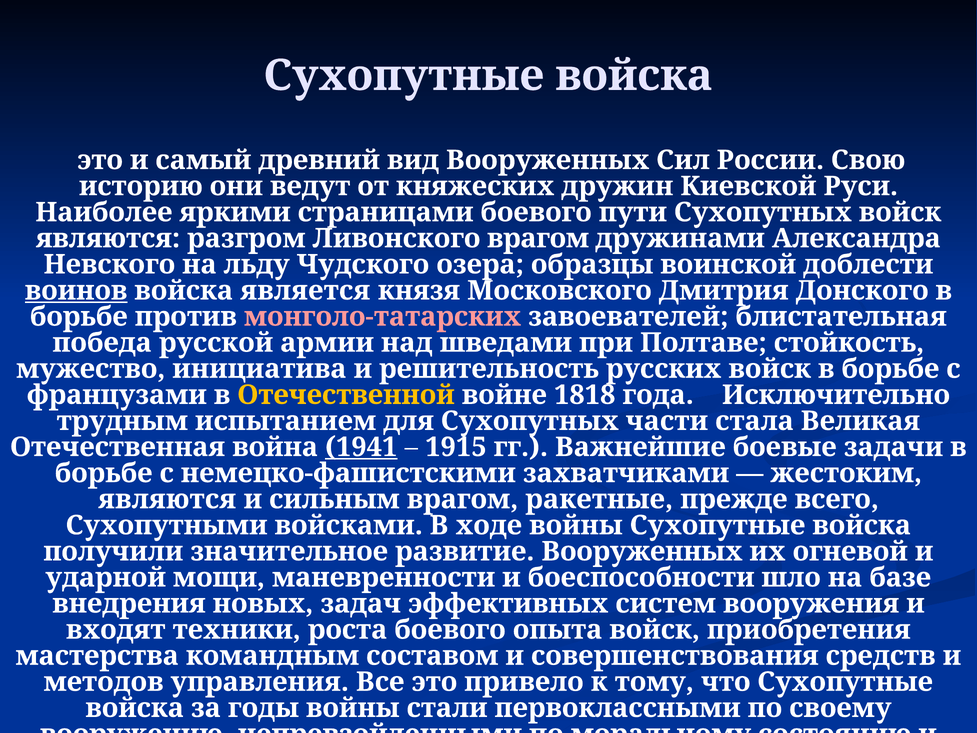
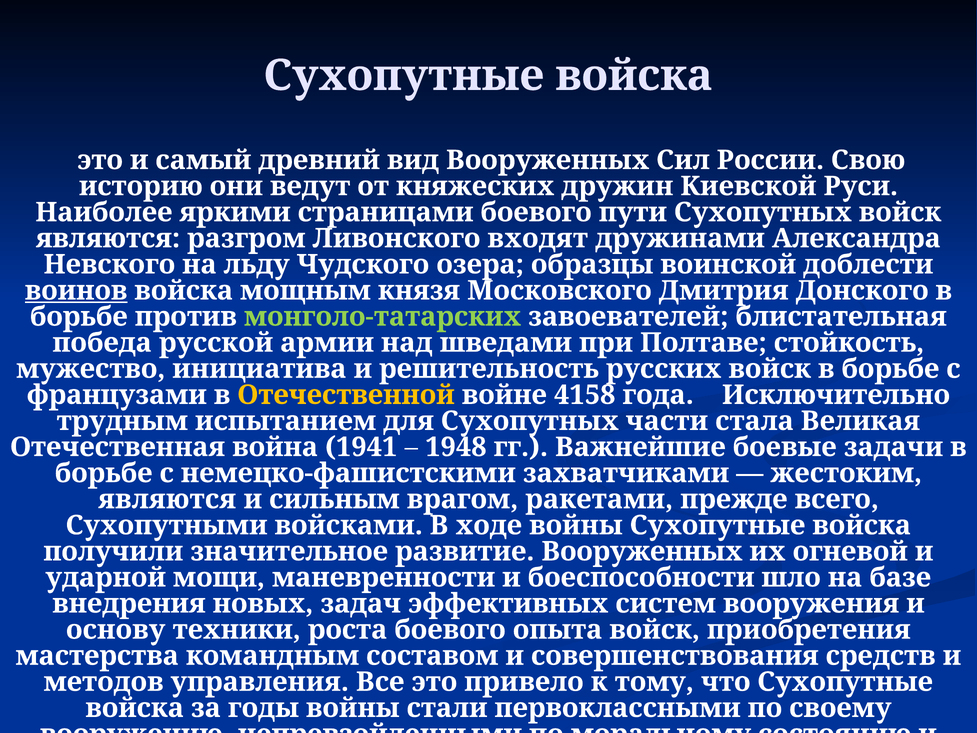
Ливонского врагом: врагом -> входят
является: является -> мощным
монголо-татарских colour: pink -> light green
1818: 1818 -> 4158
1941 underline: present -> none
1915: 1915 -> 1948
ракетные: ракетные -> ракетами
входят: входят -> основу
